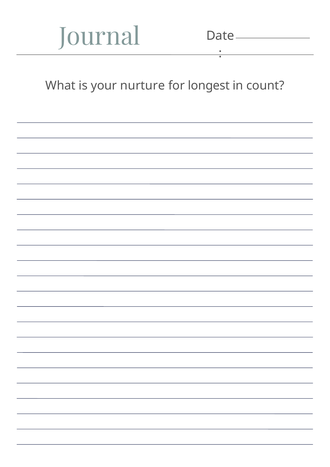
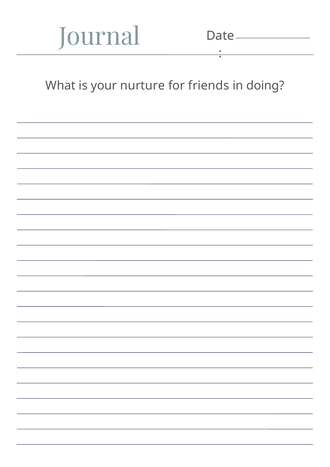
longest: longest -> friends
count: count -> doing
